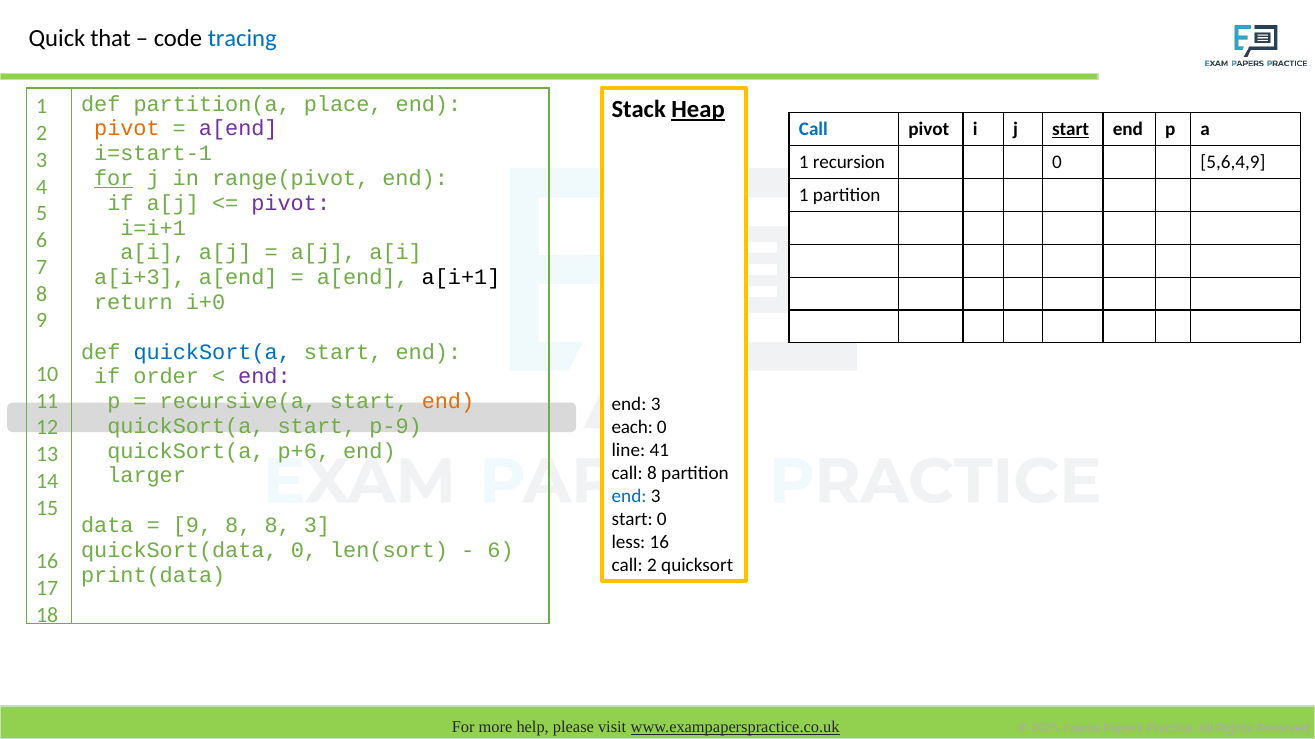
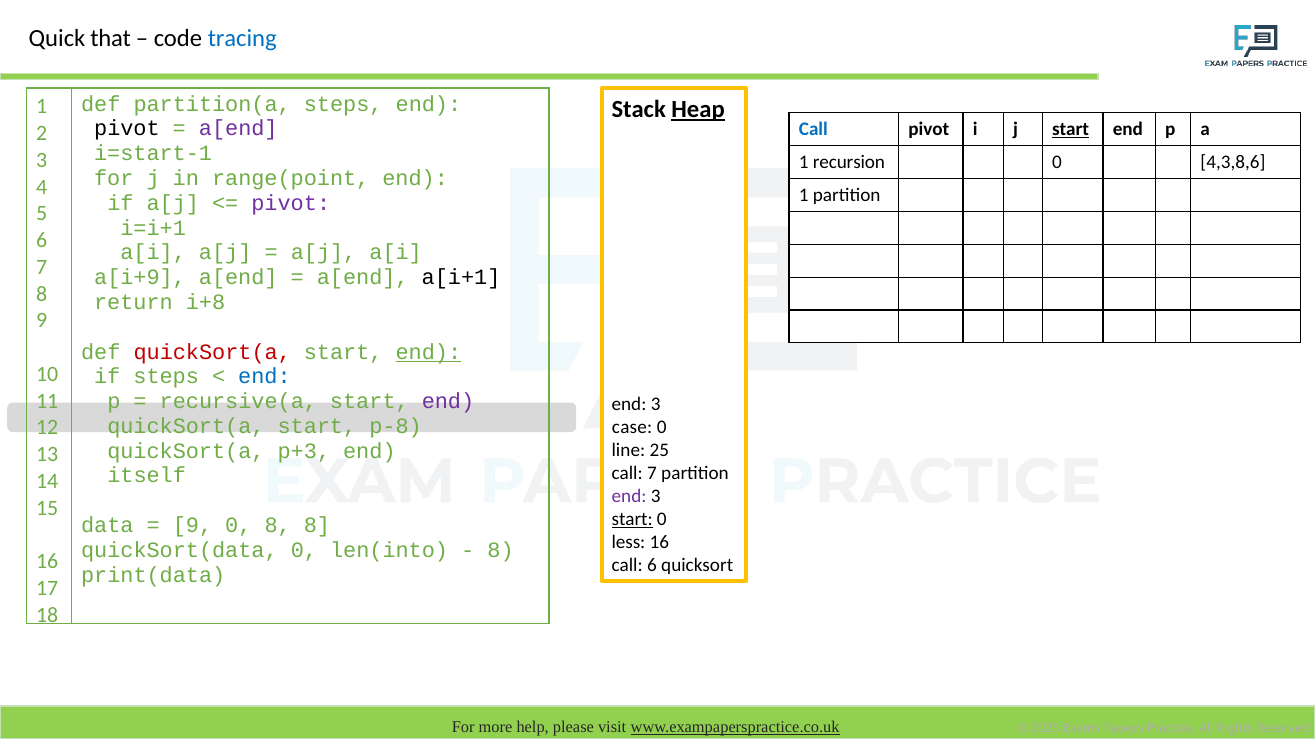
partition(a place: place -> steps
pivot at (127, 129) colour: orange -> black
5,6,4,9: 5,6,4,9 -> 4,3,8,6
for at (114, 178) underline: present -> none
range(pivot: range(pivot -> range(point
a[i+3: a[i+3 -> a[i+9
i+0: i+0 -> i+8
quickSort(a at (212, 352) colour: blue -> red
end at (428, 352) underline: none -> present
if order: order -> steps
end at (264, 377) colour: purple -> blue
end at (448, 402) colour: orange -> purple
p-9: p-9 -> p-8
each: each -> case
p+6: p+6 -> p+3
41: 41 -> 25
call 8: 8 -> 7
larger: larger -> itself
end at (629, 497) colour: blue -> purple
start at (632, 520) underline: none -> present
9 8: 8 -> 0
8 3: 3 -> 8
len(sort: len(sort -> len(into
6 at (501, 551): 6 -> 8
call 2: 2 -> 6
